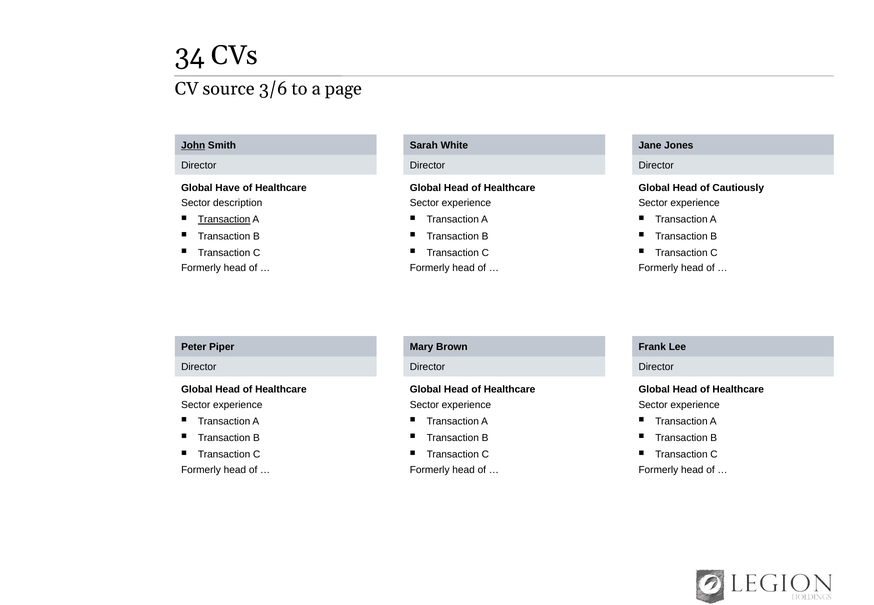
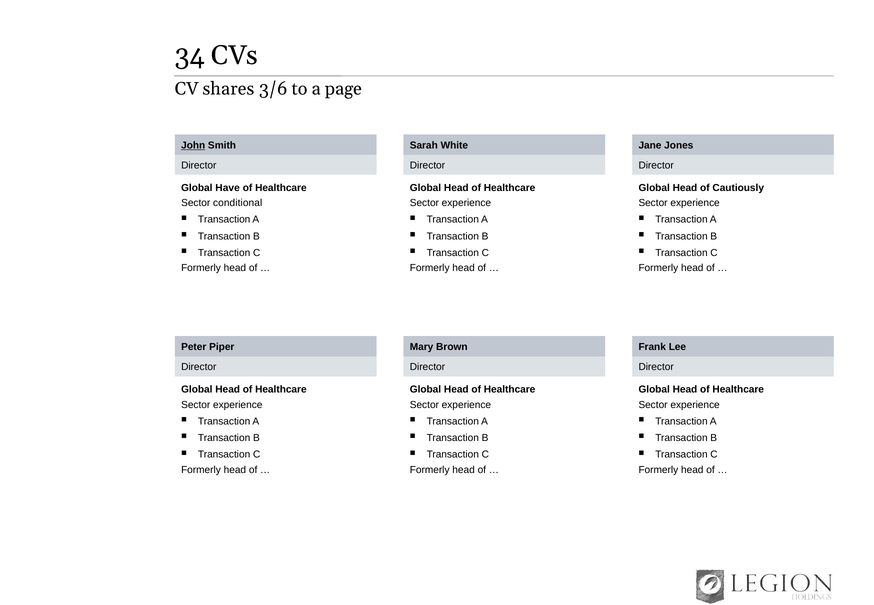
source: source -> shares
description: description -> conditional
Transaction at (224, 220) underline: present -> none
